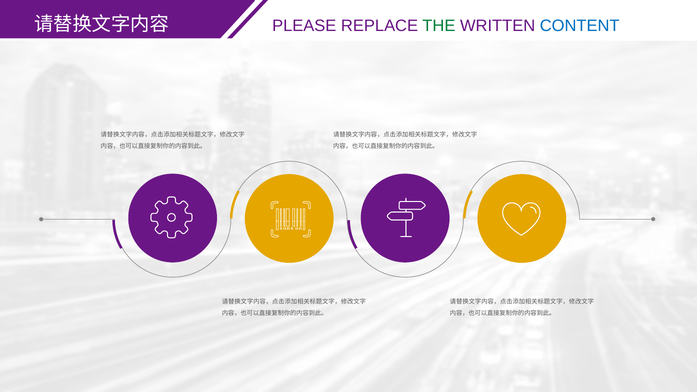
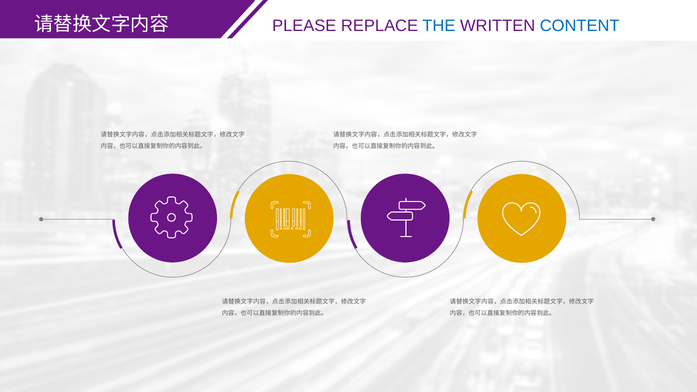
THE colour: green -> blue
